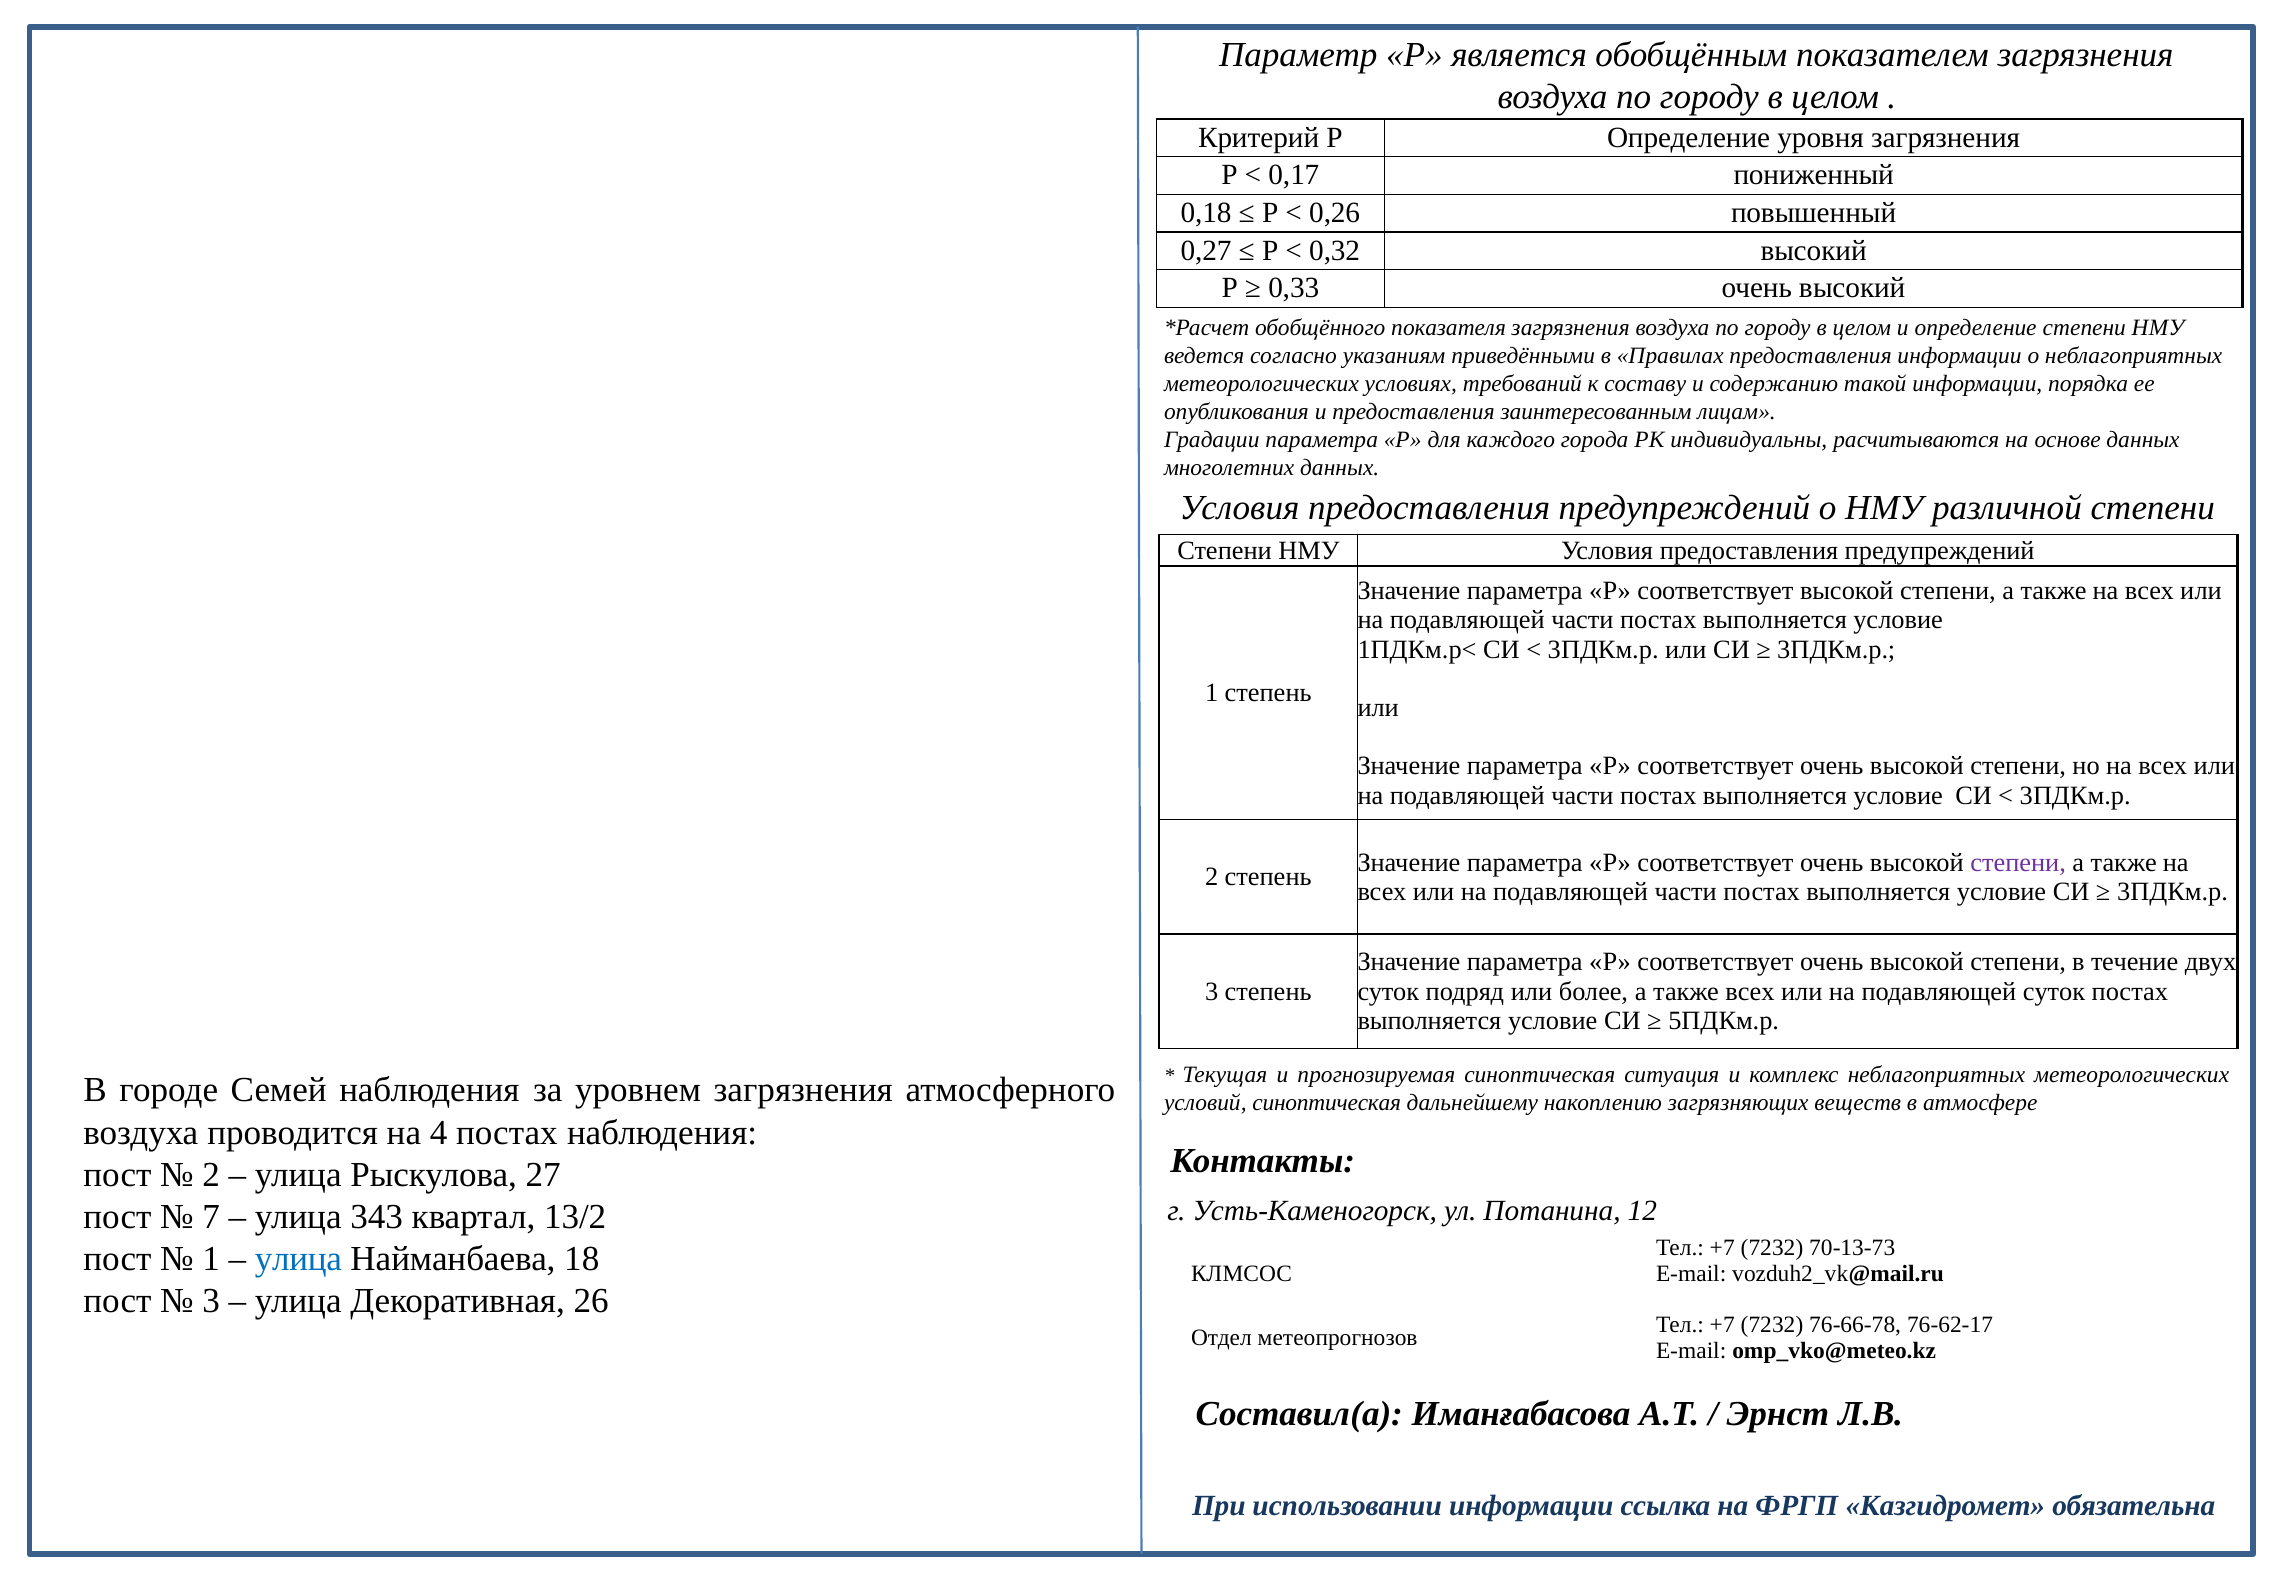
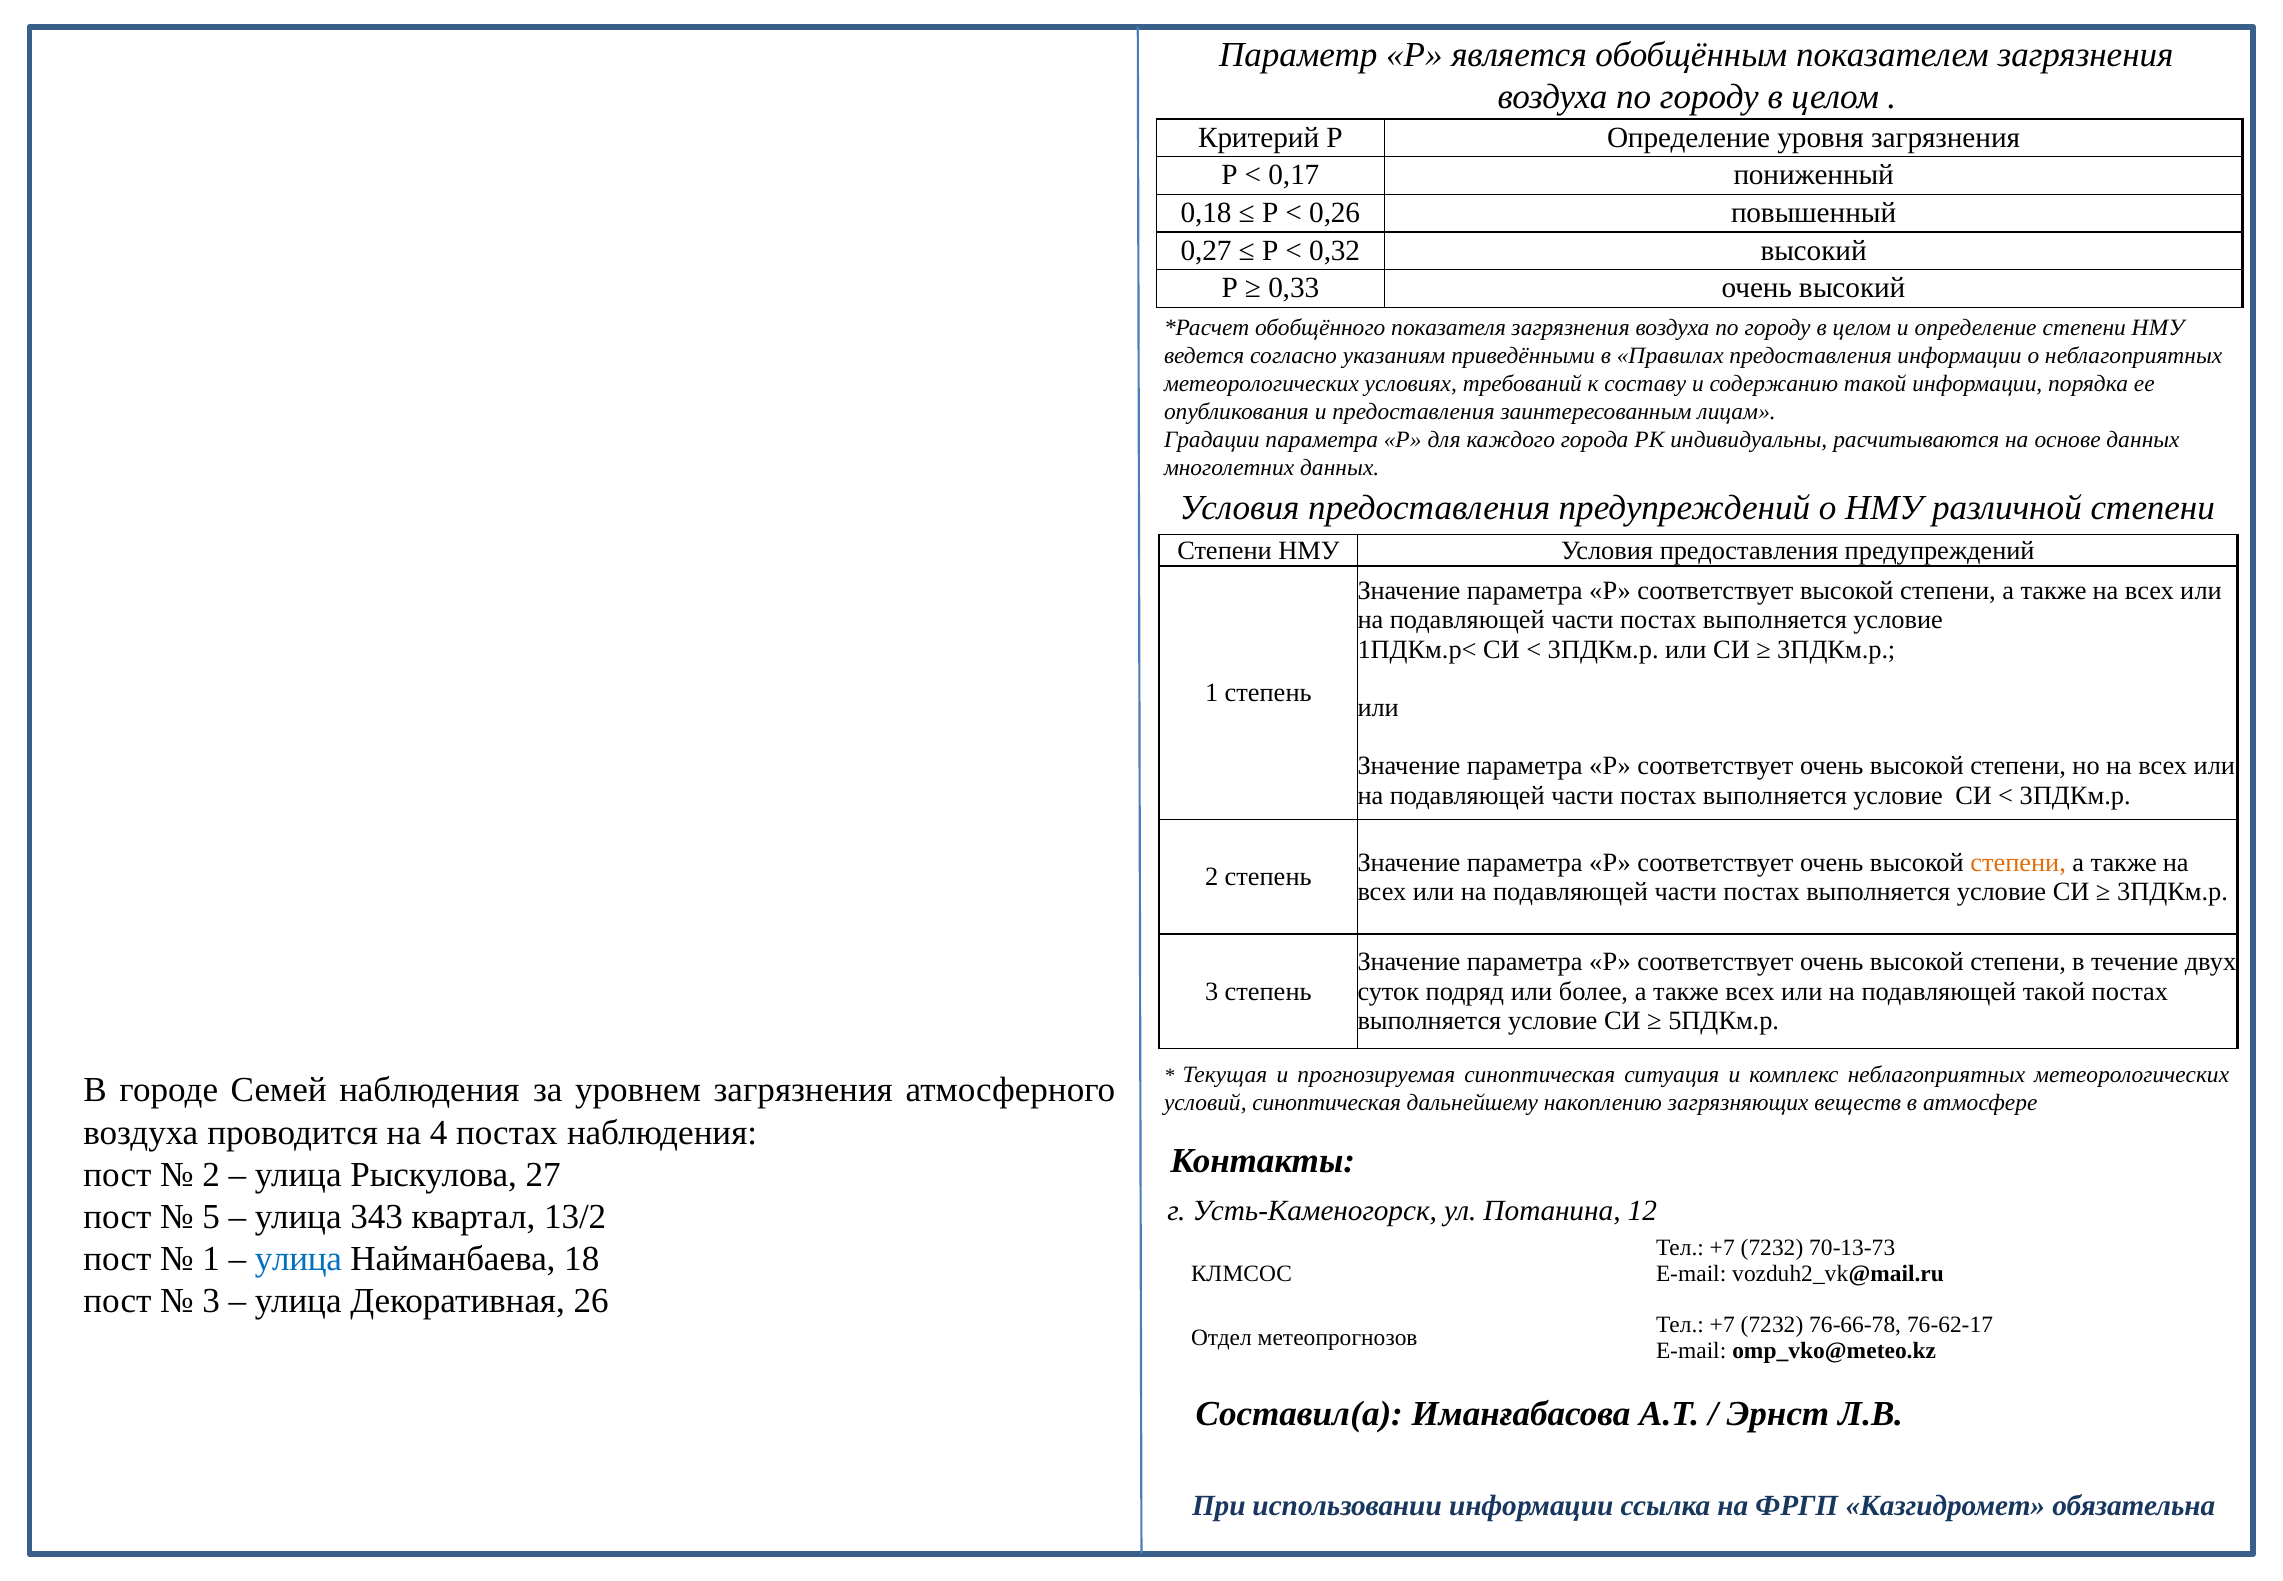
степени at (2018, 862) colour: purple -> orange
подавляющей суток: суток -> такой
7: 7 -> 5
